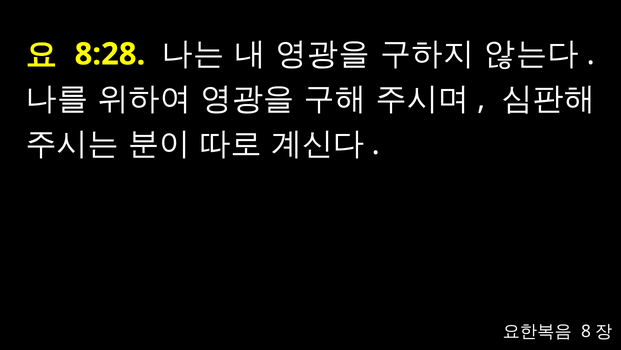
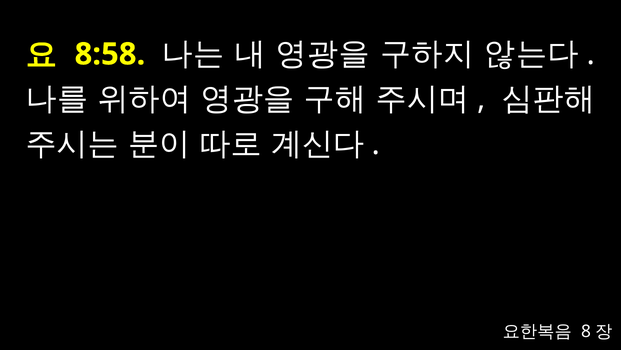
8:28: 8:28 -> 8:58
